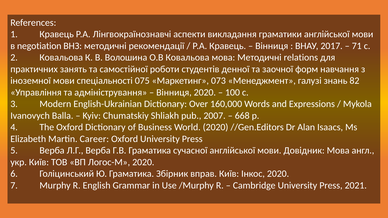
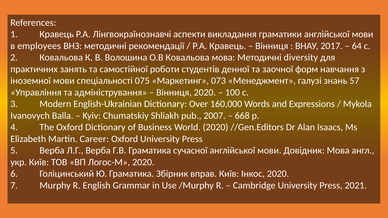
negotiation: negotiation -> employees
71: 71 -> 64
relations: relations -> diversity
82: 82 -> 57
